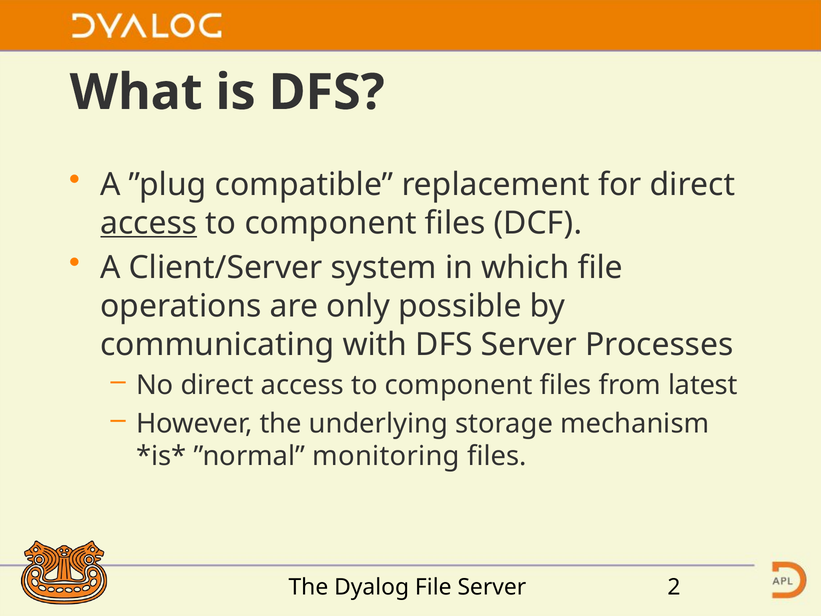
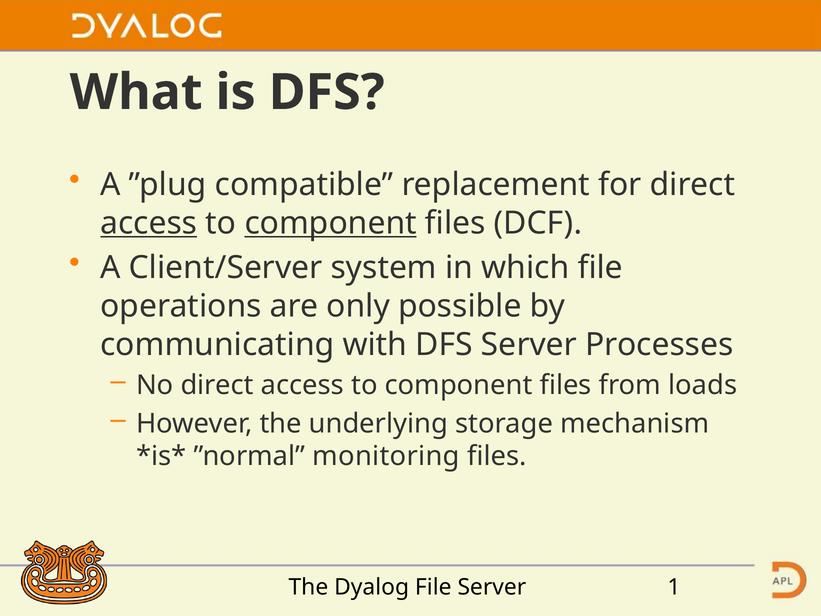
component at (331, 223) underline: none -> present
latest: latest -> loads
2: 2 -> 1
